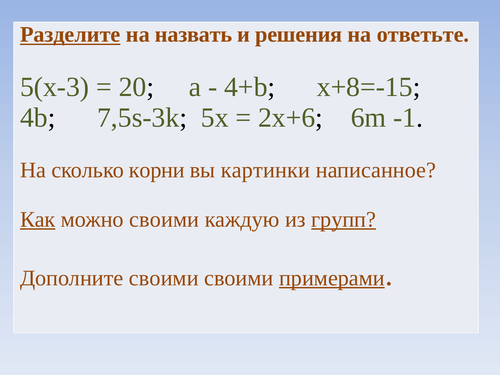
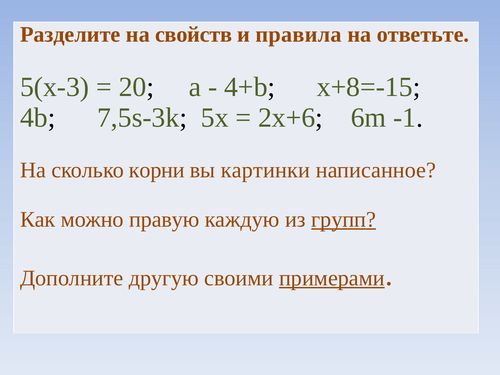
Разделите underline: present -> none
назвать: назвать -> свойств
решения: решения -> правила
Как underline: present -> none
можно своими: своими -> правую
Дополните своими: своими -> другую
